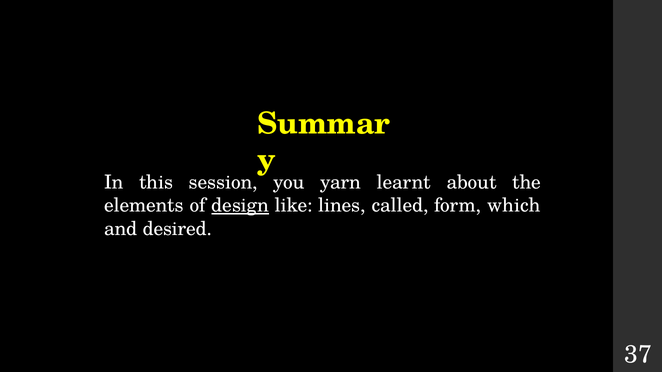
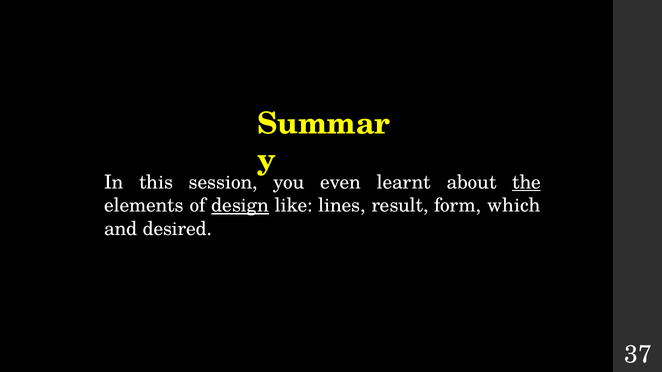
yarn: yarn -> even
the underline: none -> present
called: called -> result
